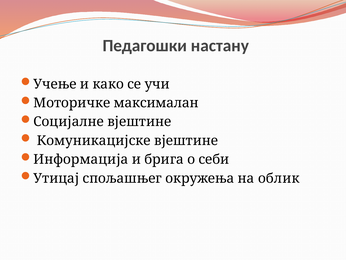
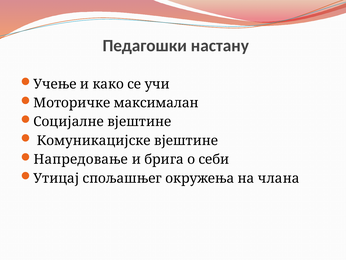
Информација: Информација -> Напредовање
облик: облик -> члана
